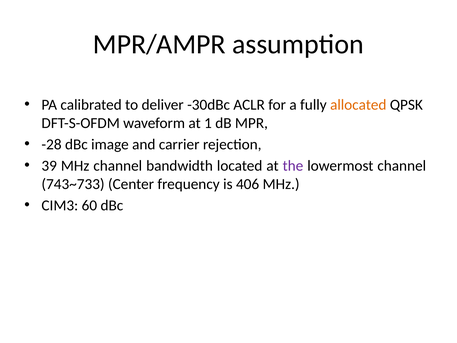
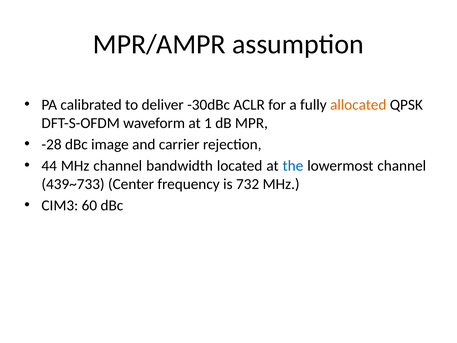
39: 39 -> 44
the colour: purple -> blue
743~733: 743~733 -> 439~733
406: 406 -> 732
